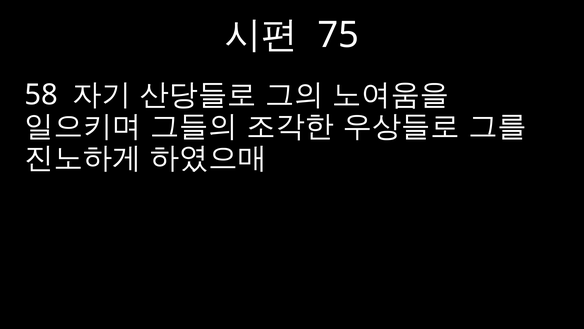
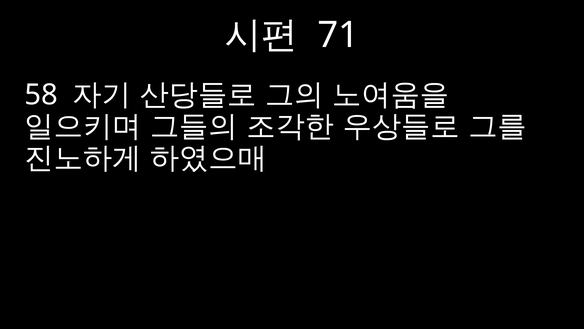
75: 75 -> 71
